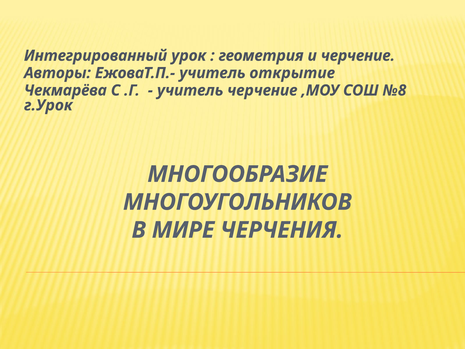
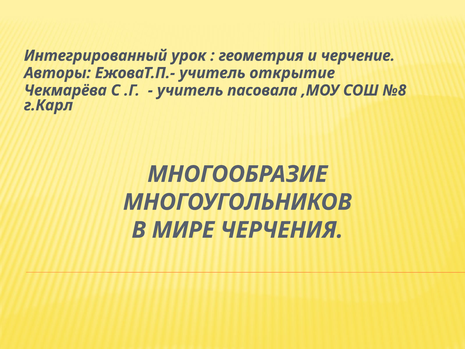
учитель черчение: черчение -> пасовала
г.Урок: г.Урок -> г.Карл
